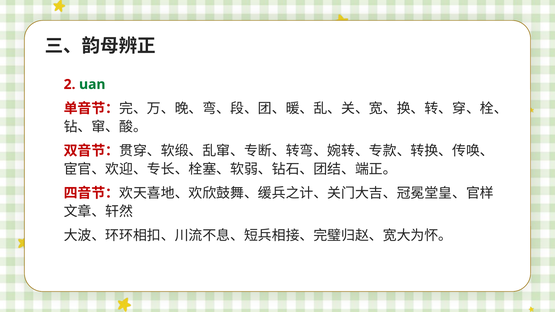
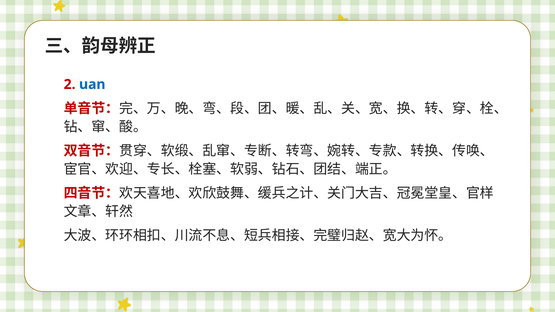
uan colour: green -> blue
